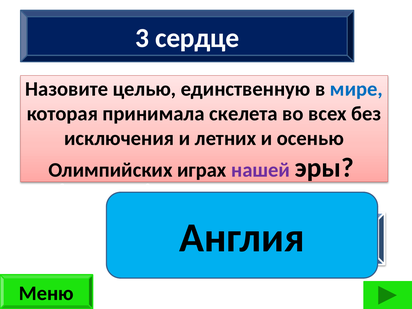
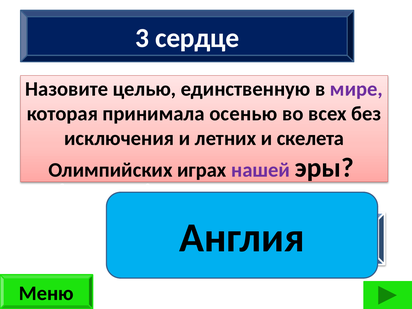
мире colour: blue -> purple
скелета: скелета -> осенью
осенью: осенью -> скелета
